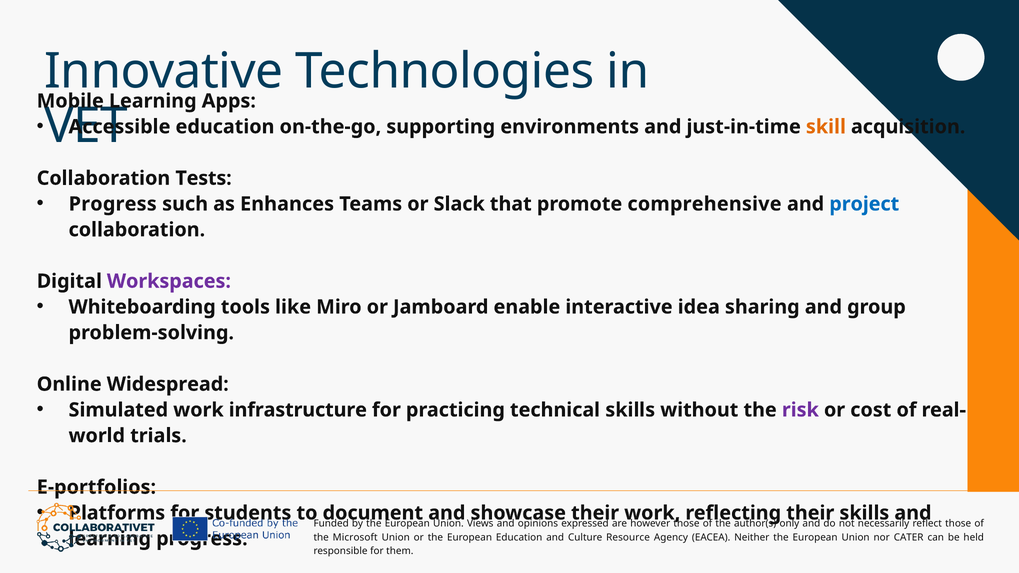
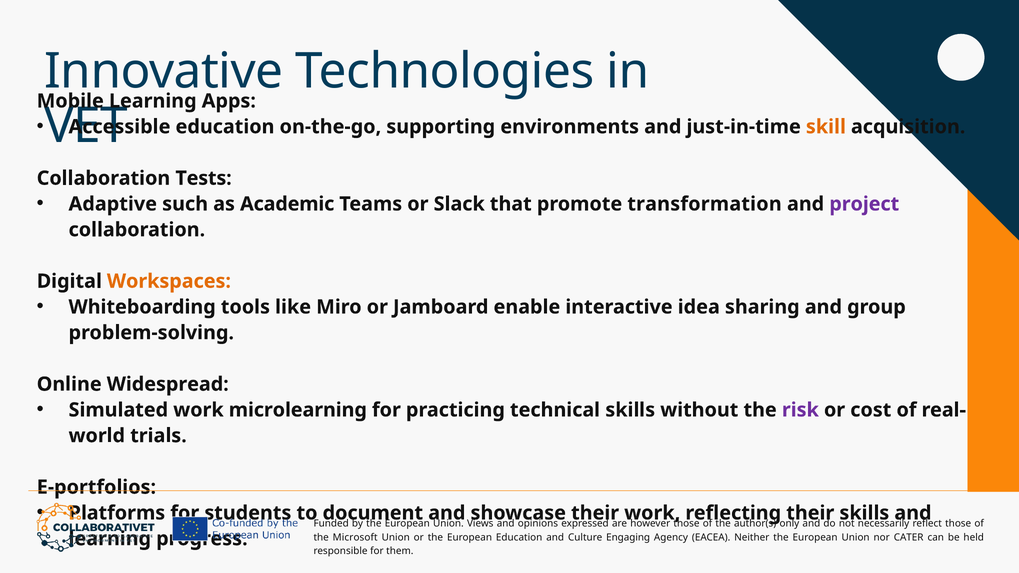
Progress at (113, 204): Progress -> Adaptive
Enhances: Enhances -> Academic
comprehensive: comprehensive -> transformation
project colour: blue -> purple
Workspaces colour: purple -> orange
infrastructure: infrastructure -> microlearning
Resource: Resource -> Engaging
